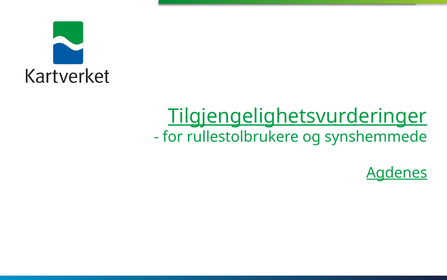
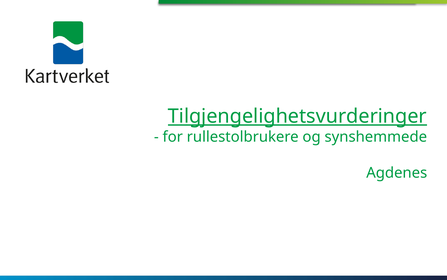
Agdenes underline: present -> none
